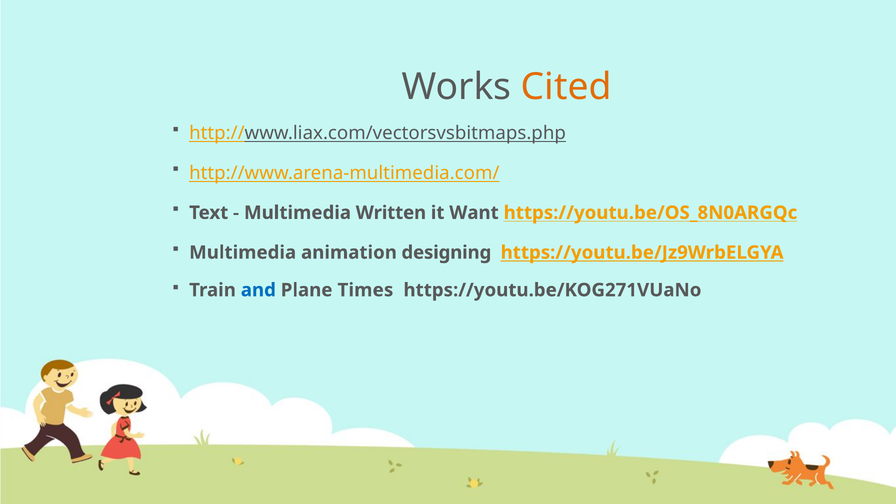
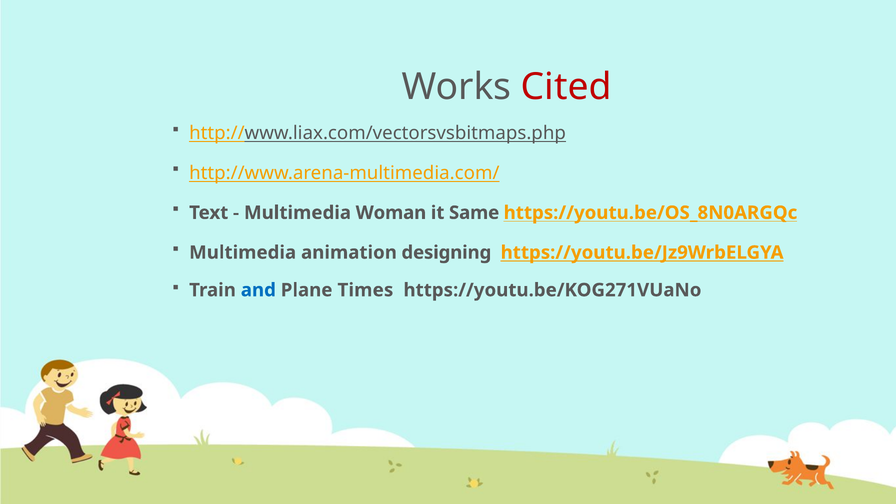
Cited colour: orange -> red
Written: Written -> Woman
Want: Want -> Same
